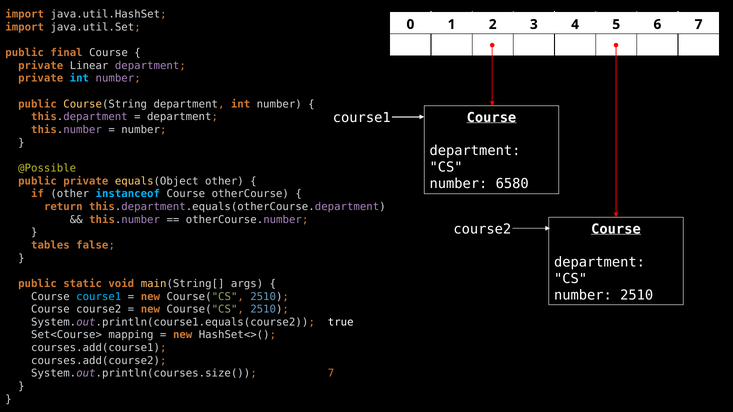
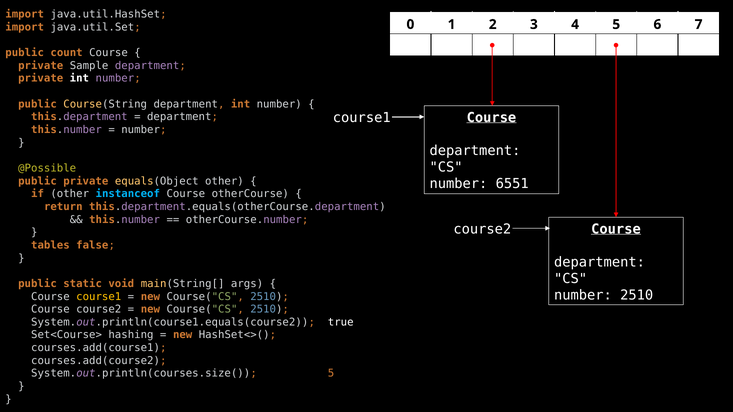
final: final -> count
Linear: Linear -> Sample
int at (79, 79) colour: light blue -> white
6580: 6580 -> 6551
course1 at (99, 297) colour: light blue -> yellow
mapping: mapping -> hashing
System.out.println(courses.size( 7: 7 -> 5
